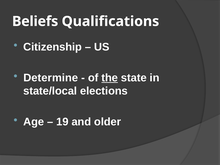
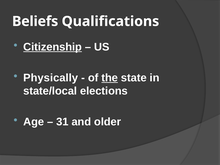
Citizenship underline: none -> present
Determine: Determine -> Physically
19: 19 -> 31
